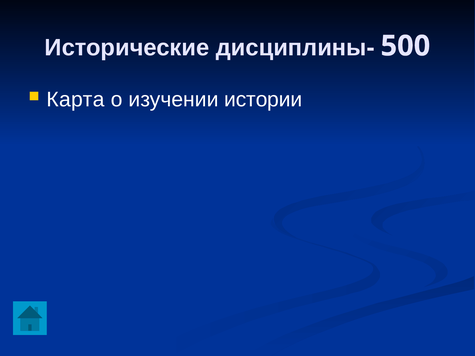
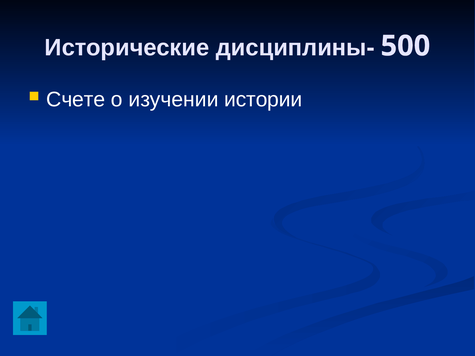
Карта: Карта -> Счете
